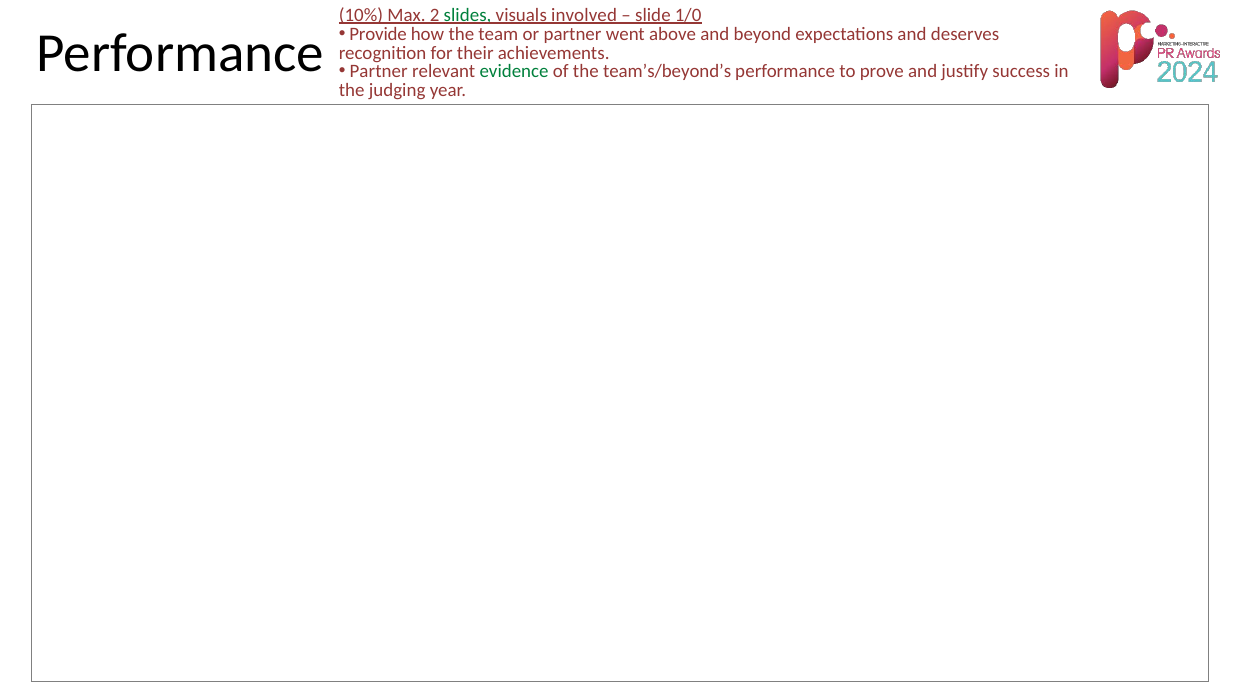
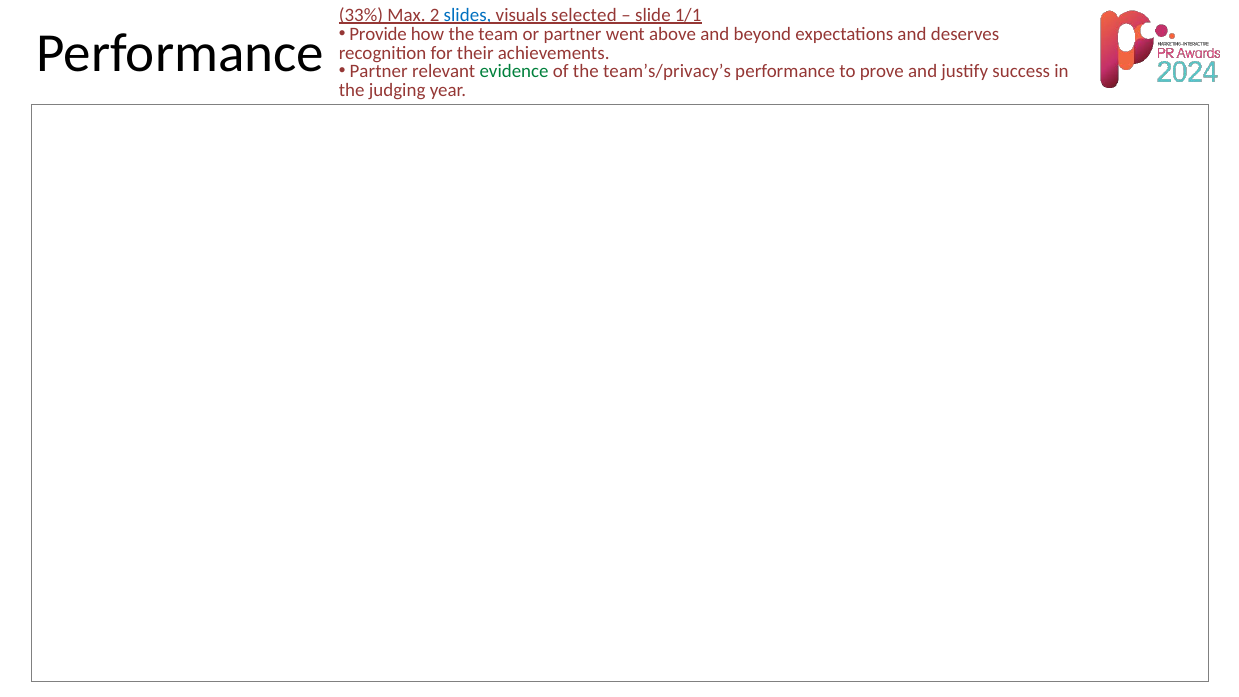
10%: 10% -> 33%
slides colour: green -> blue
involved: involved -> selected
1/0: 1/0 -> 1/1
team’s/beyond’s: team’s/beyond’s -> team’s/privacy’s
